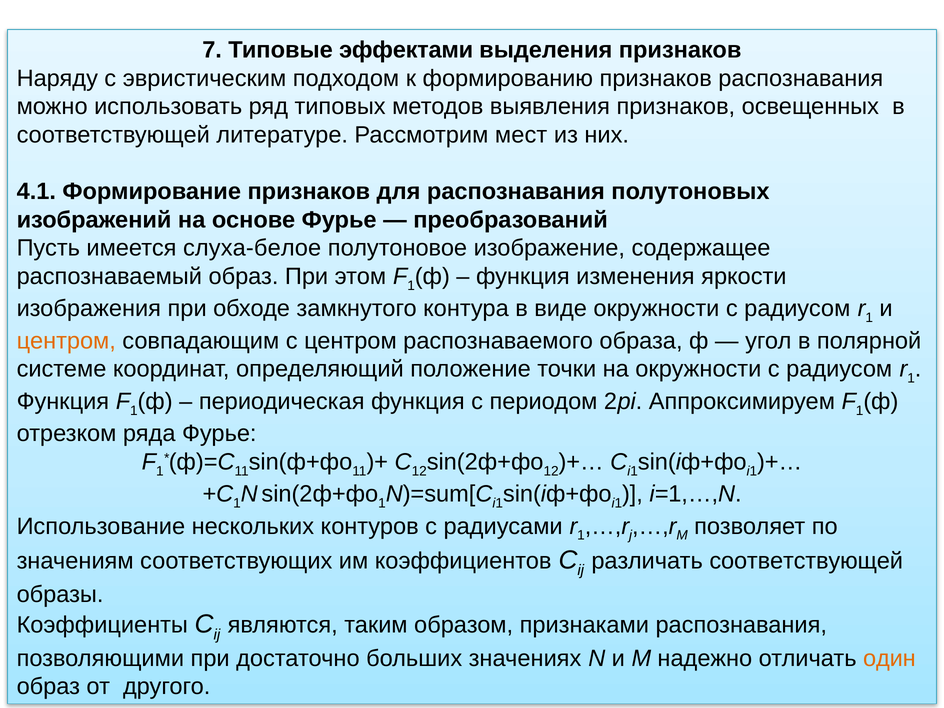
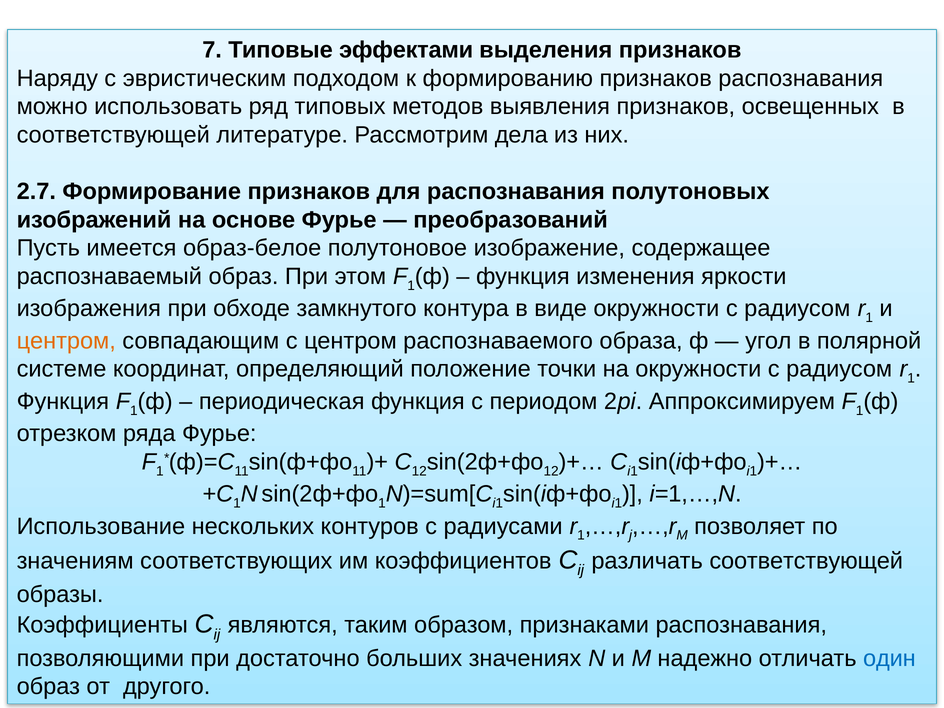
мест: мест -> дела
4.1: 4.1 -> 2.7
слуха-белое: слуха-белое -> образ-белое
один colour: orange -> blue
